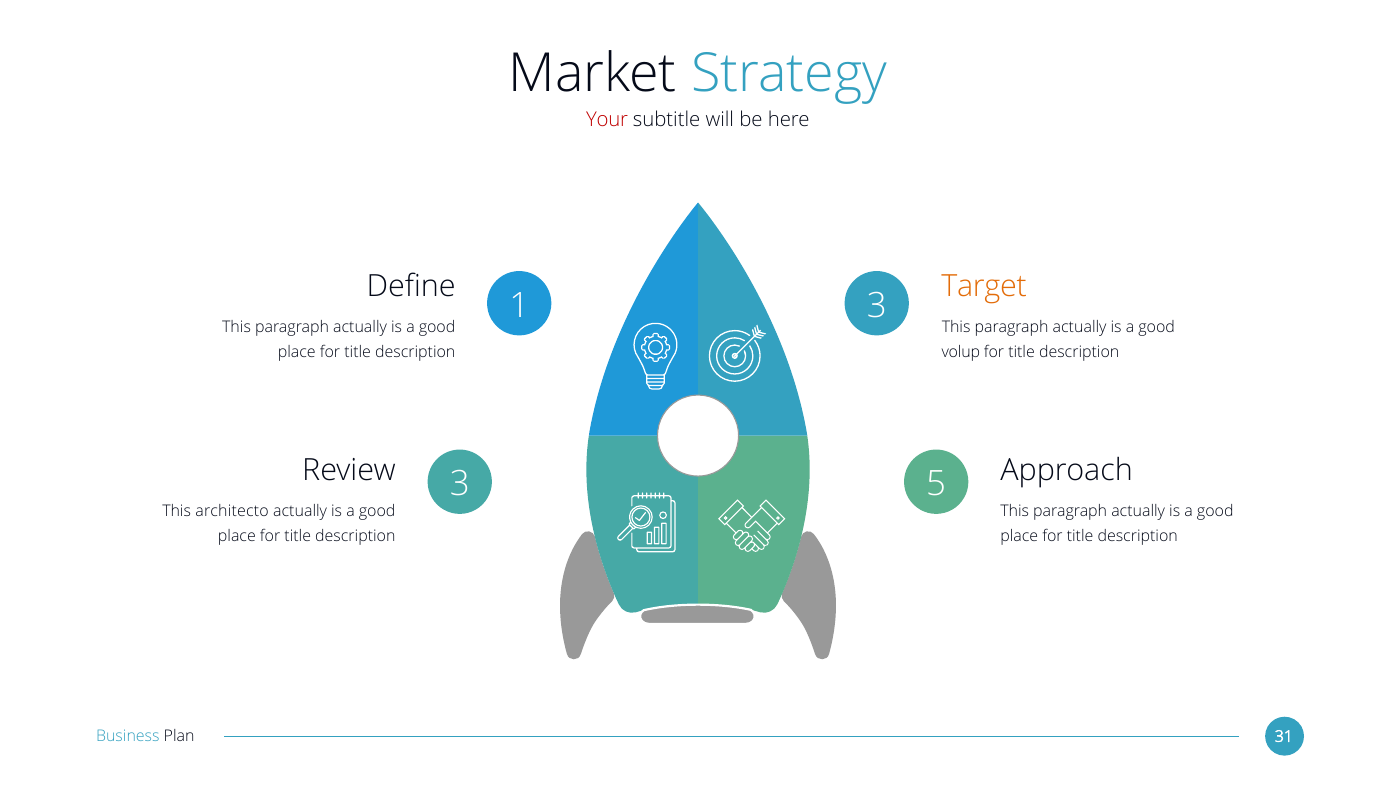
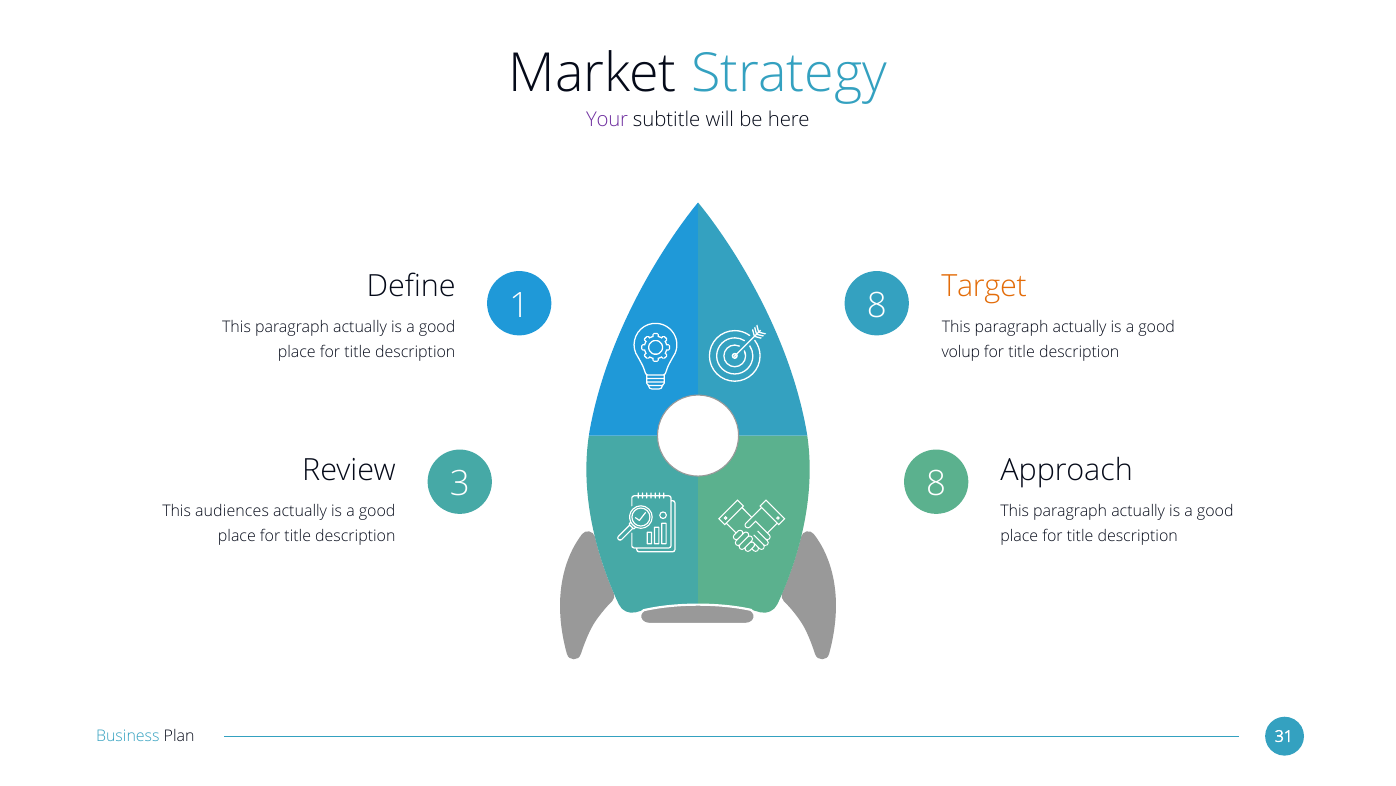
Your colour: red -> purple
1 3: 3 -> 8
3 5: 5 -> 8
architecto: architecto -> audiences
